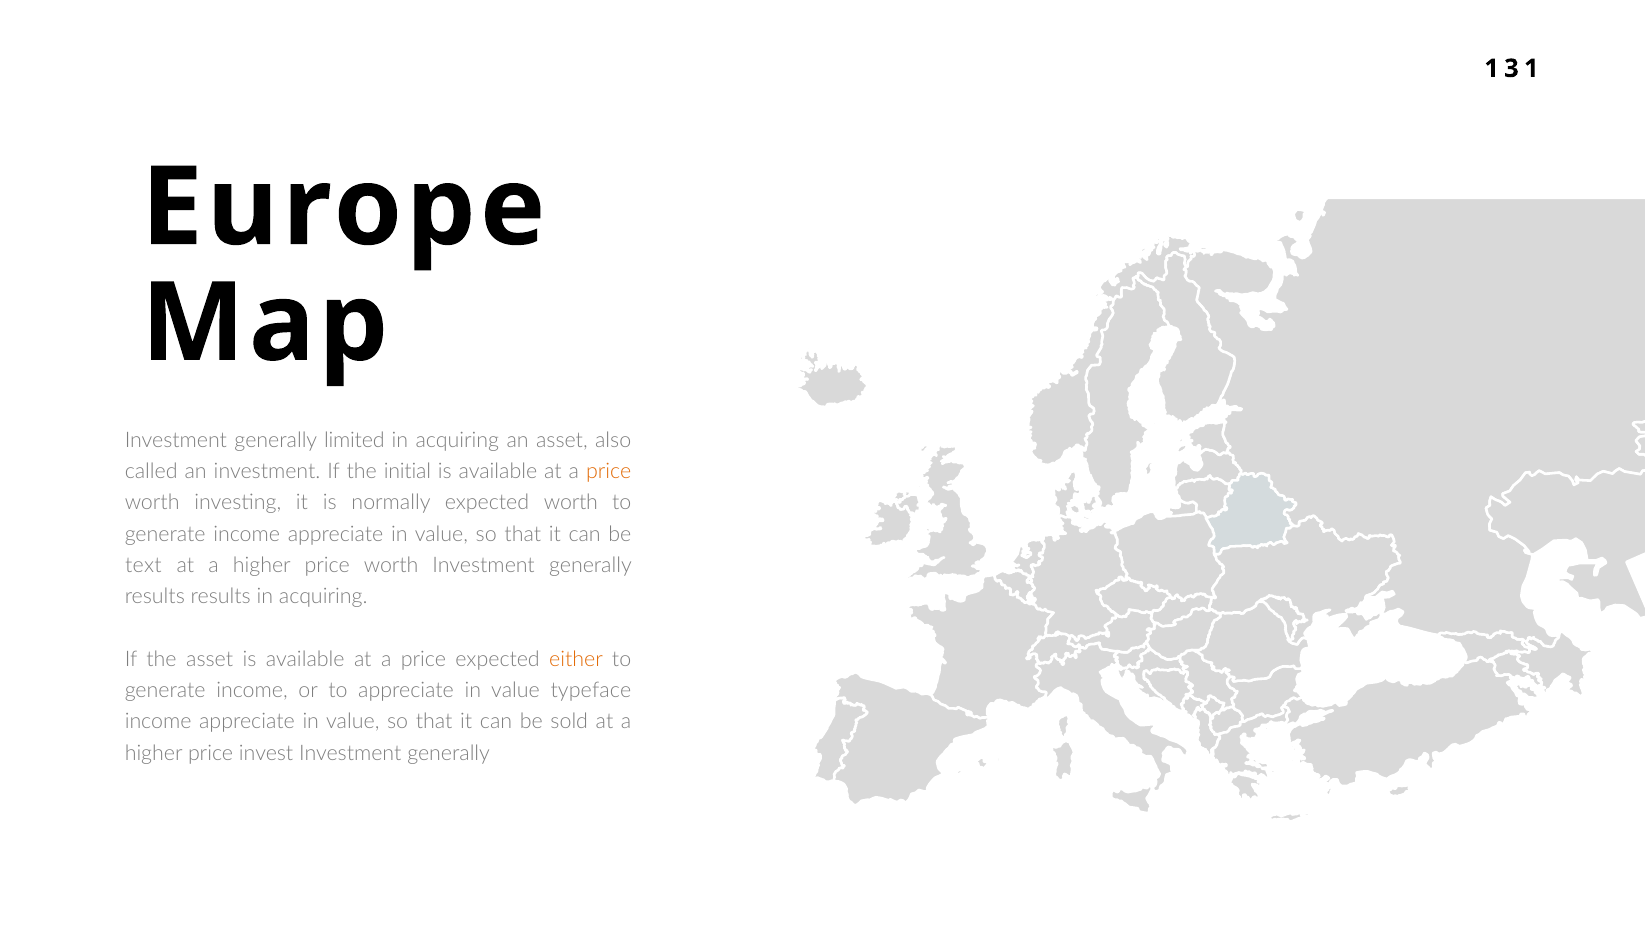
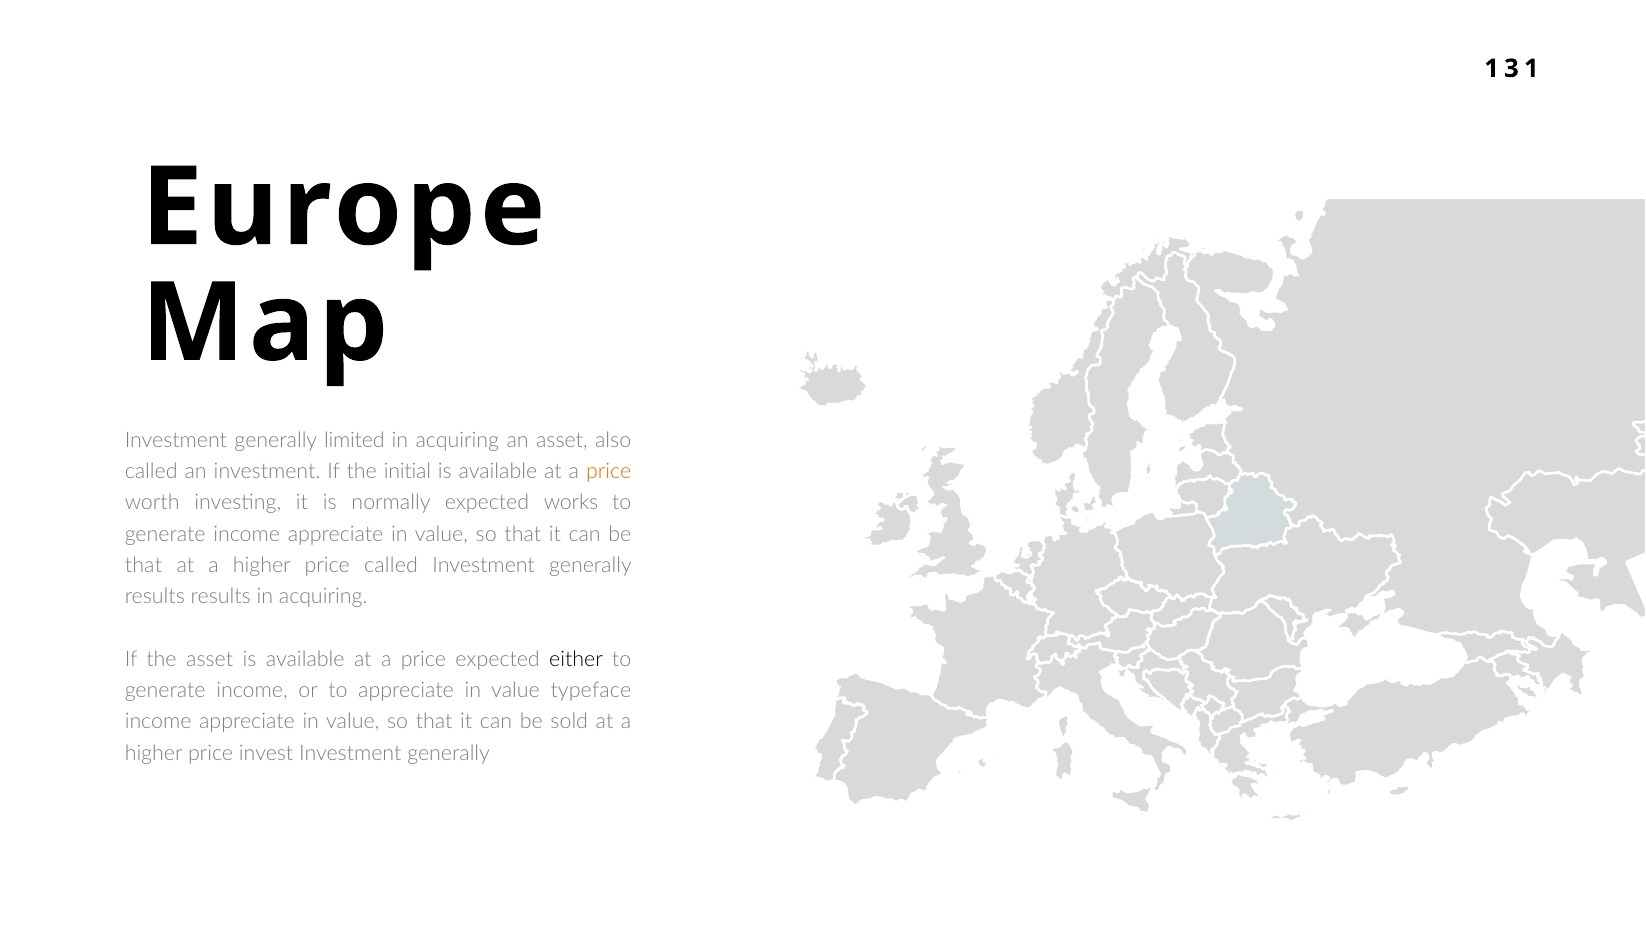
expected worth: worth -> works
text at (143, 565): text -> that
higher price worth: worth -> called
either colour: orange -> black
